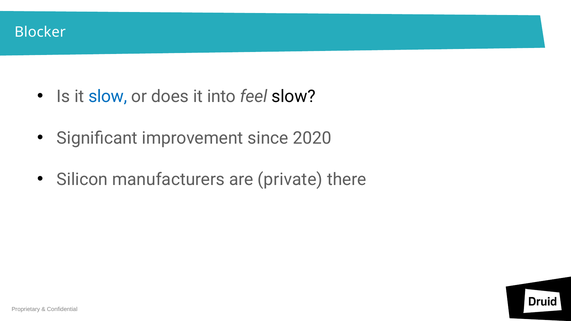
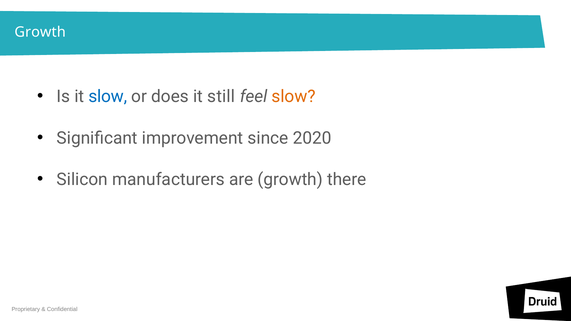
Blocker at (40, 32): Blocker -> Growth
into: into -> still
slow at (294, 97) colour: black -> orange
are private: private -> growth
